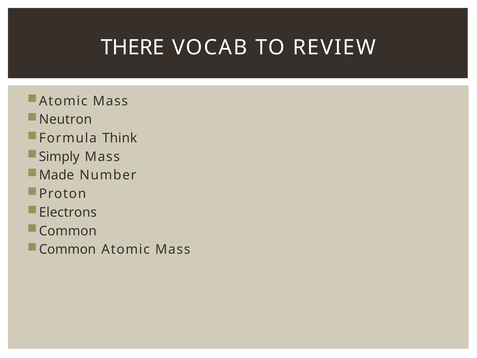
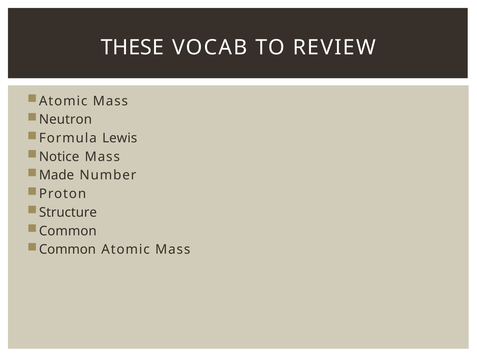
THERE: THERE -> THESE
Think: Think -> Lewis
Simply: Simply -> Notice
Electrons: Electrons -> Structure
